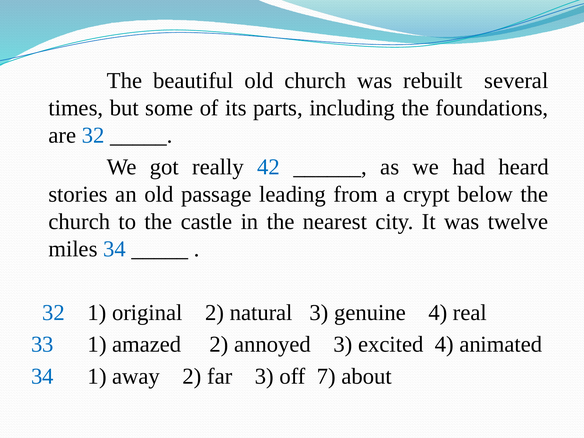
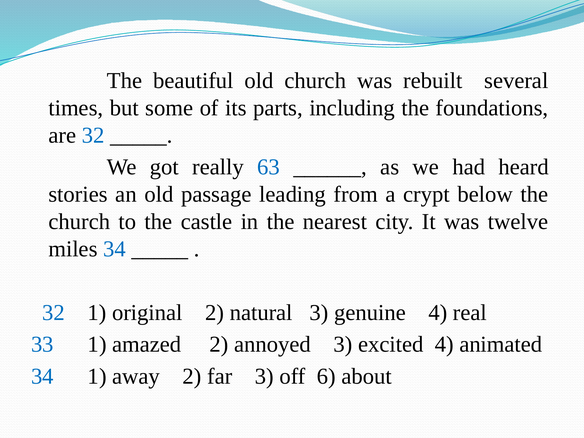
42: 42 -> 63
7: 7 -> 6
